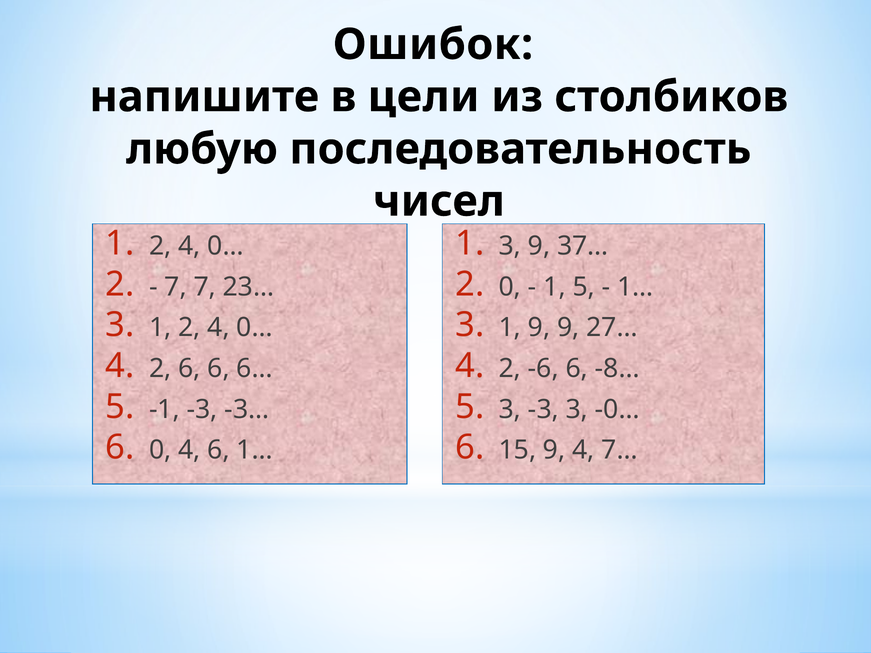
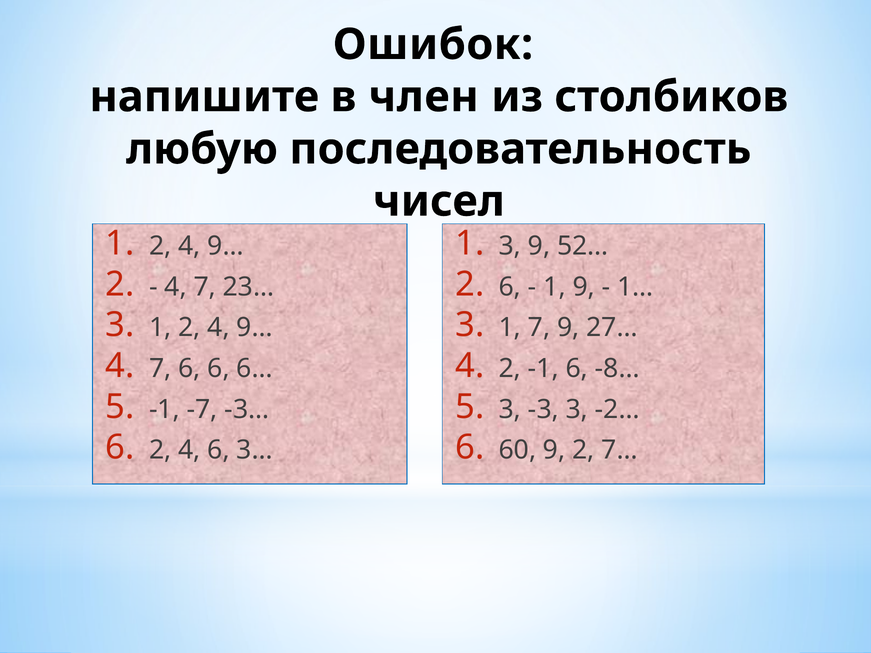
цели: цели -> член
0… at (225, 246): 0… -> 9…
37…: 37… -> 52…
7 at (176, 287): 7 -> 4
2 0: 0 -> 6
1 5: 5 -> 9
0… at (255, 328): 0… -> 9…
1 9: 9 -> 7
2 at (160, 369): 2 -> 7
2 -6: -6 -> -1
-1 -3: -3 -> -7
-0…: -0… -> -2…
6 0: 0 -> 2
6 1…: 1… -> 3…
15: 15 -> 60
9 4: 4 -> 2
